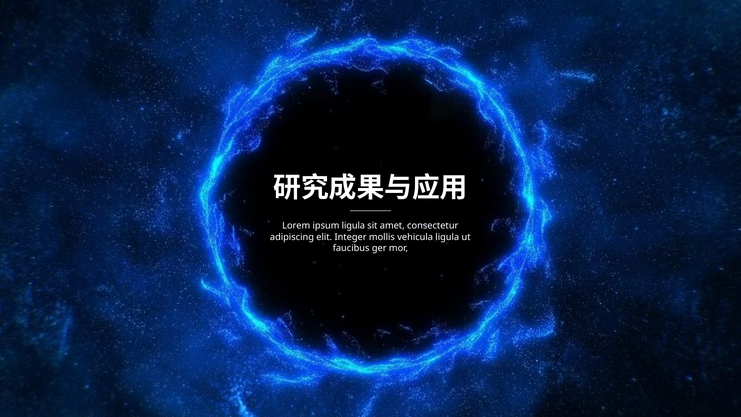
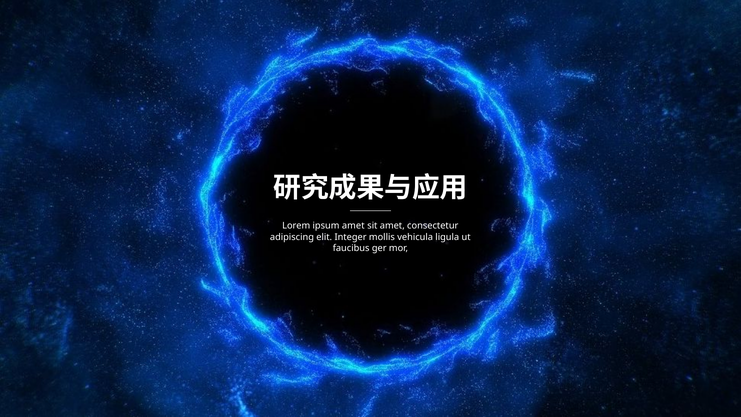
ipsum ligula: ligula -> amet
